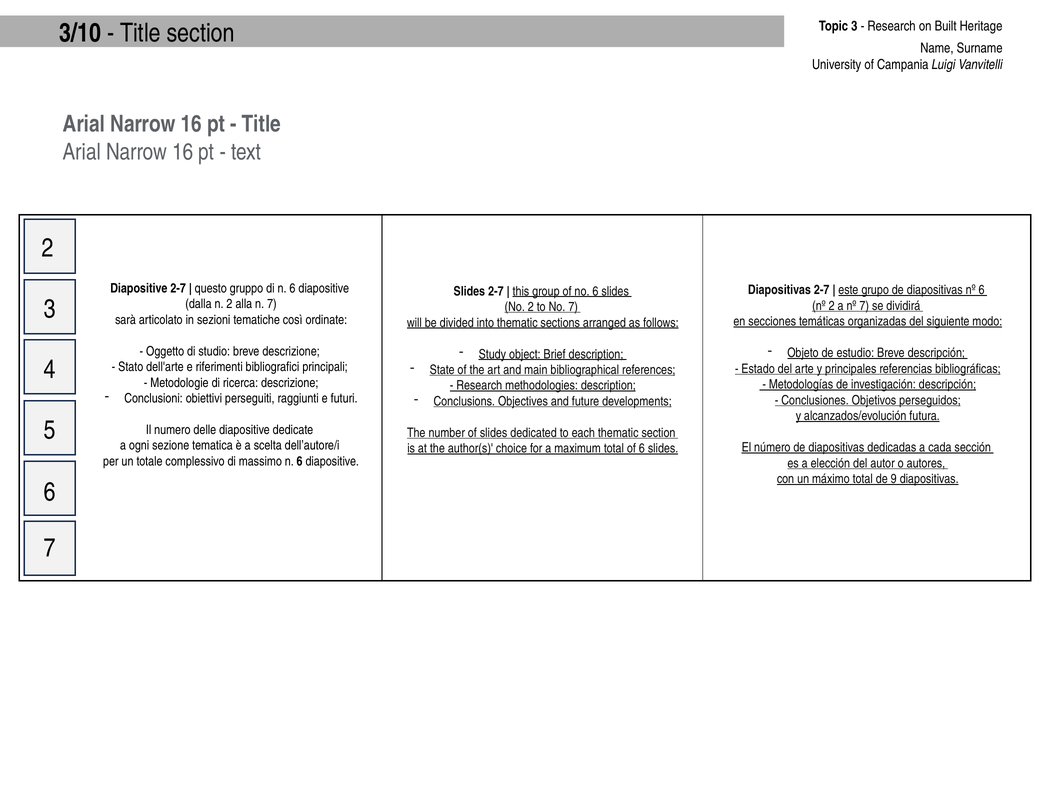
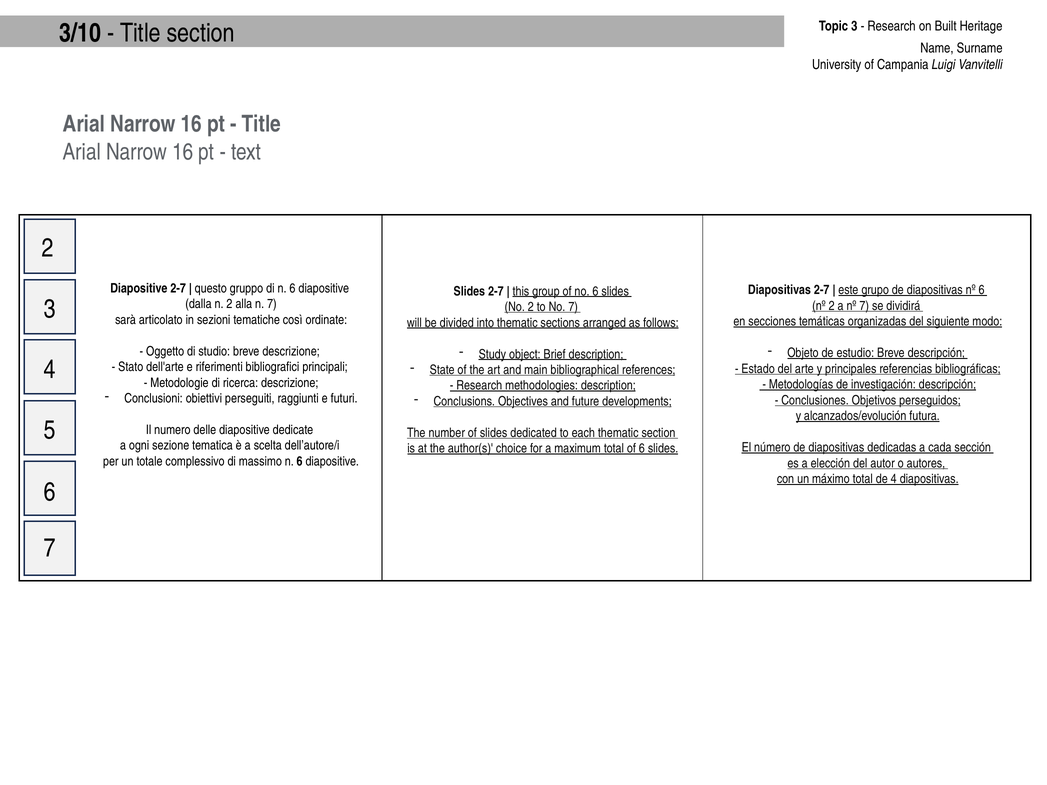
de 9: 9 -> 4
